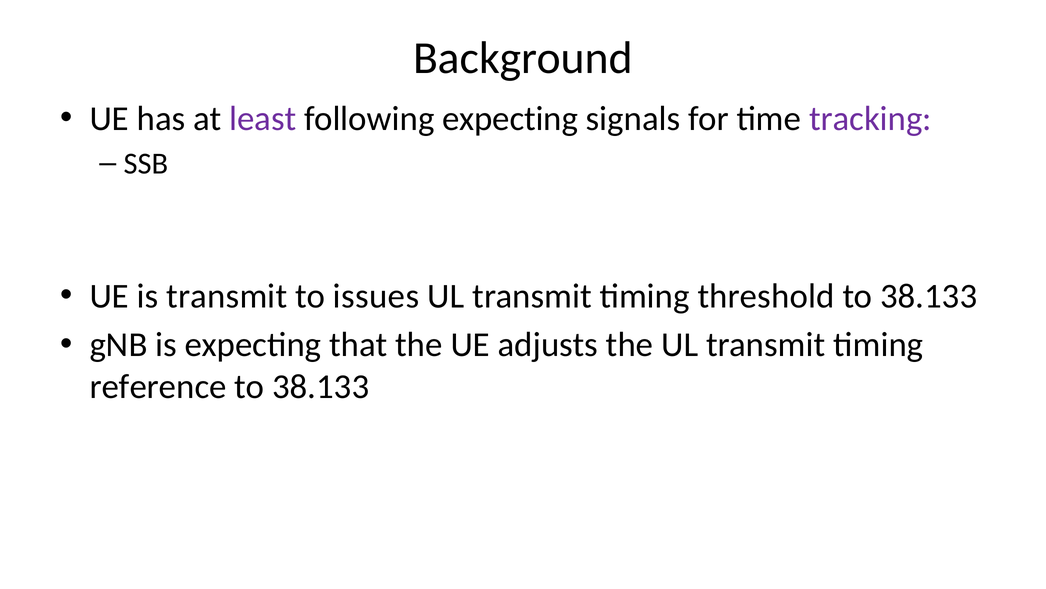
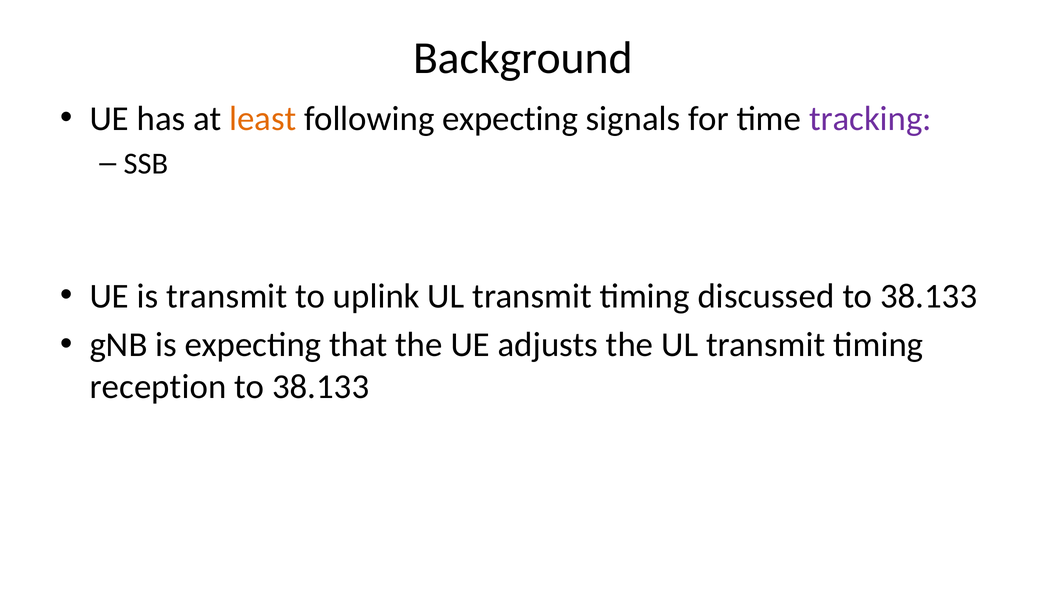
least colour: purple -> orange
issues: issues -> uplink
threshold: threshold -> discussed
reference: reference -> reception
